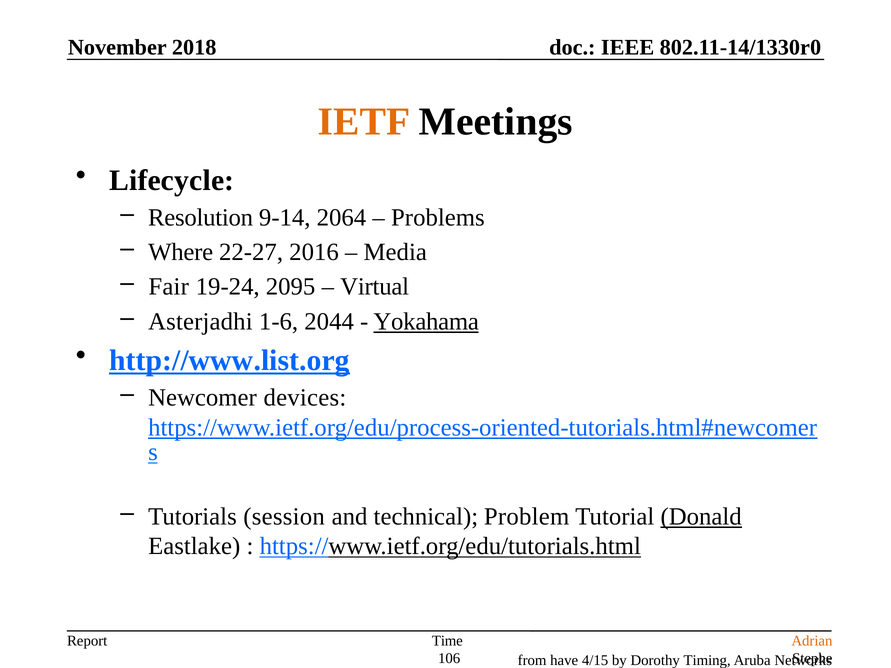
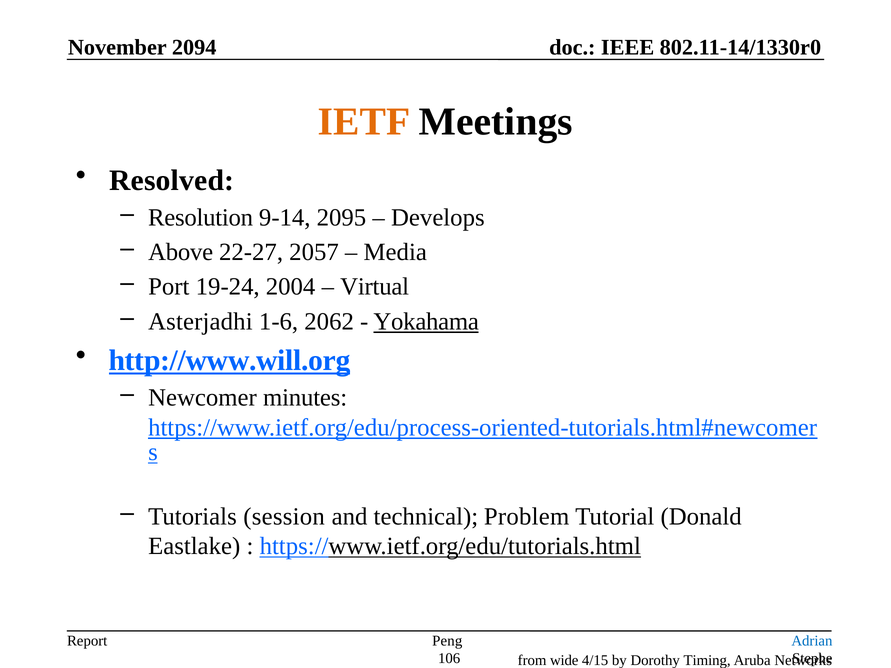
2018: 2018 -> 2094
Lifecycle: Lifecycle -> Resolved
2064: 2064 -> 2095
Problems: Problems -> Develops
Where: Where -> Above
2016: 2016 -> 2057
Fair: Fair -> Port
2095: 2095 -> 2004
2044: 2044 -> 2062
http://www.list.org: http://www.list.org -> http://www.will.org
devices: devices -> minutes
Donald underline: present -> none
Adrian colour: orange -> blue
Time: Time -> Peng
have: have -> wide
